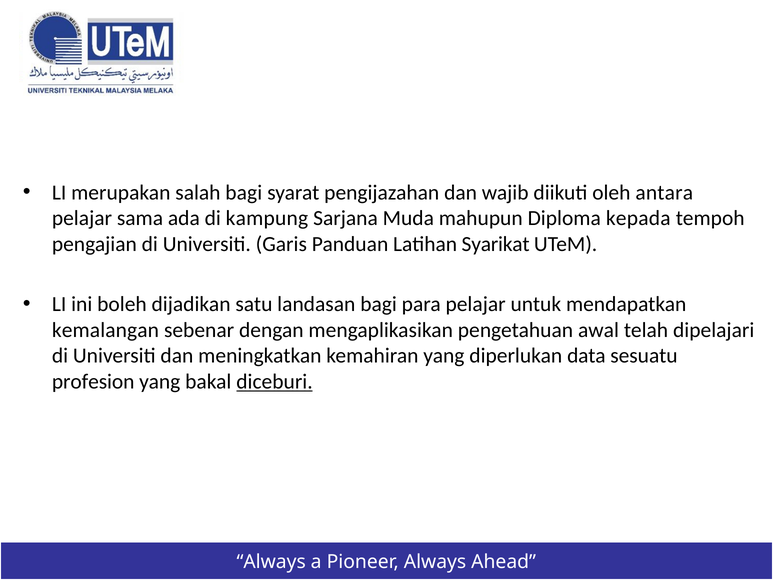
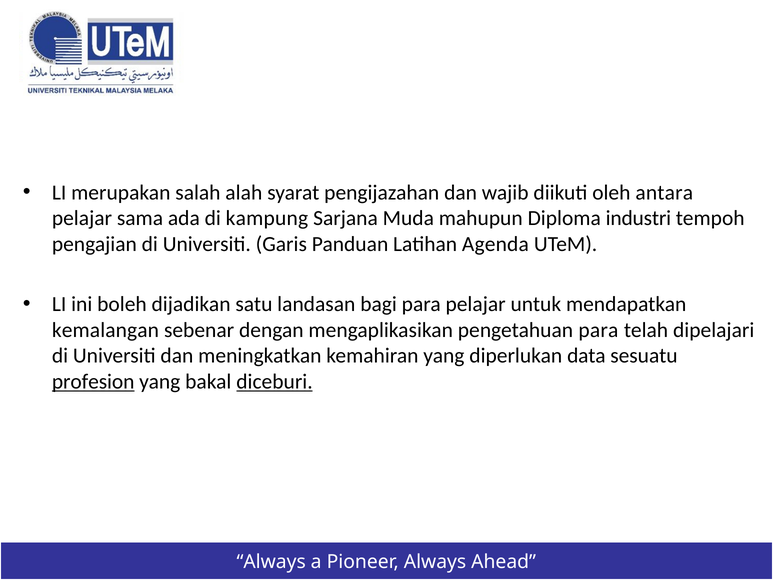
salah bagi: bagi -> alah
kepada: kepada -> industri
Syarikat: Syarikat -> Agenda
pengetahuan awal: awal -> para
profesion underline: none -> present
